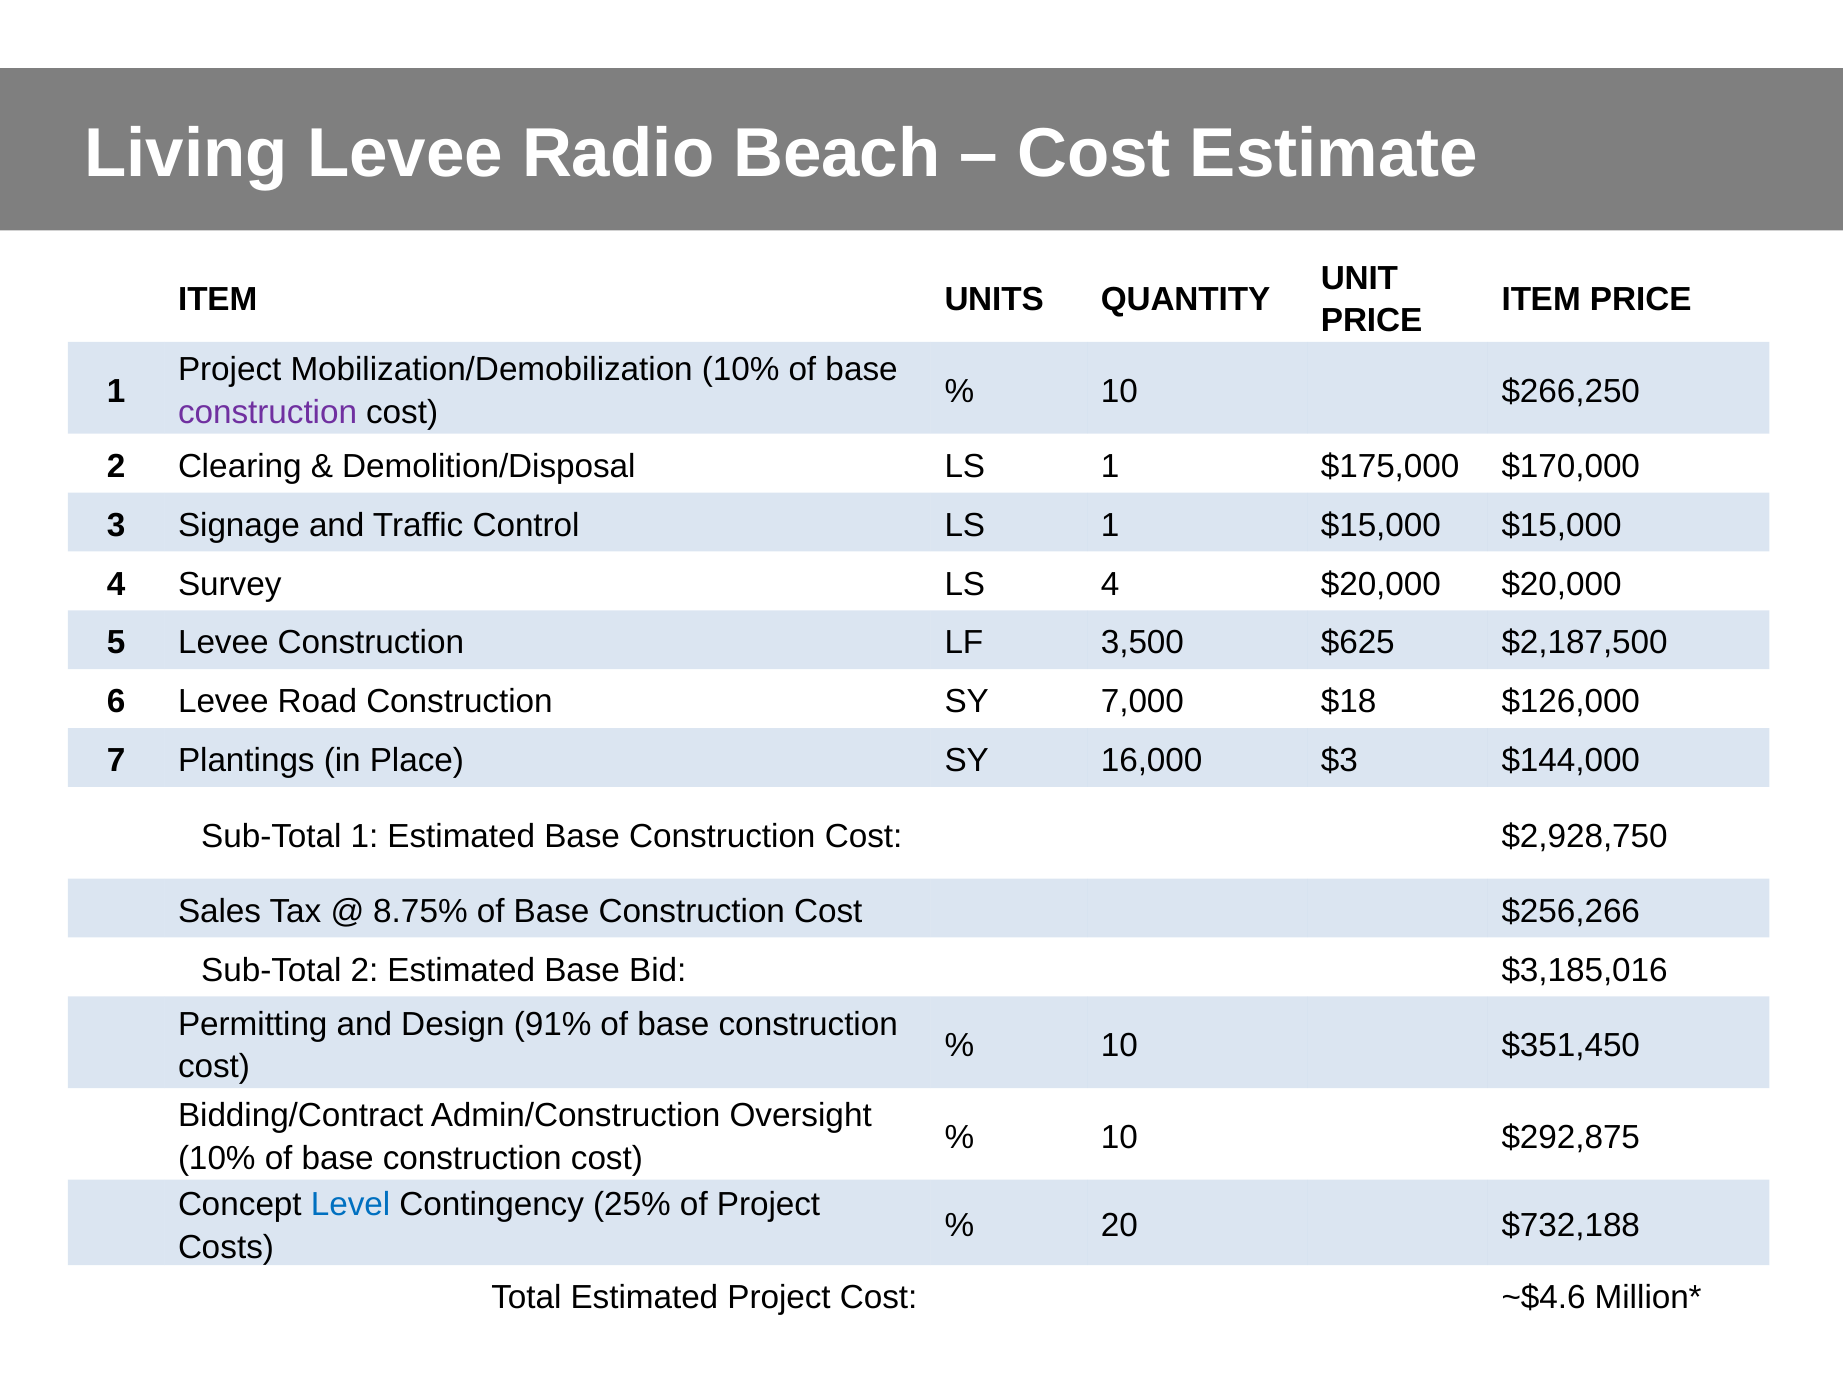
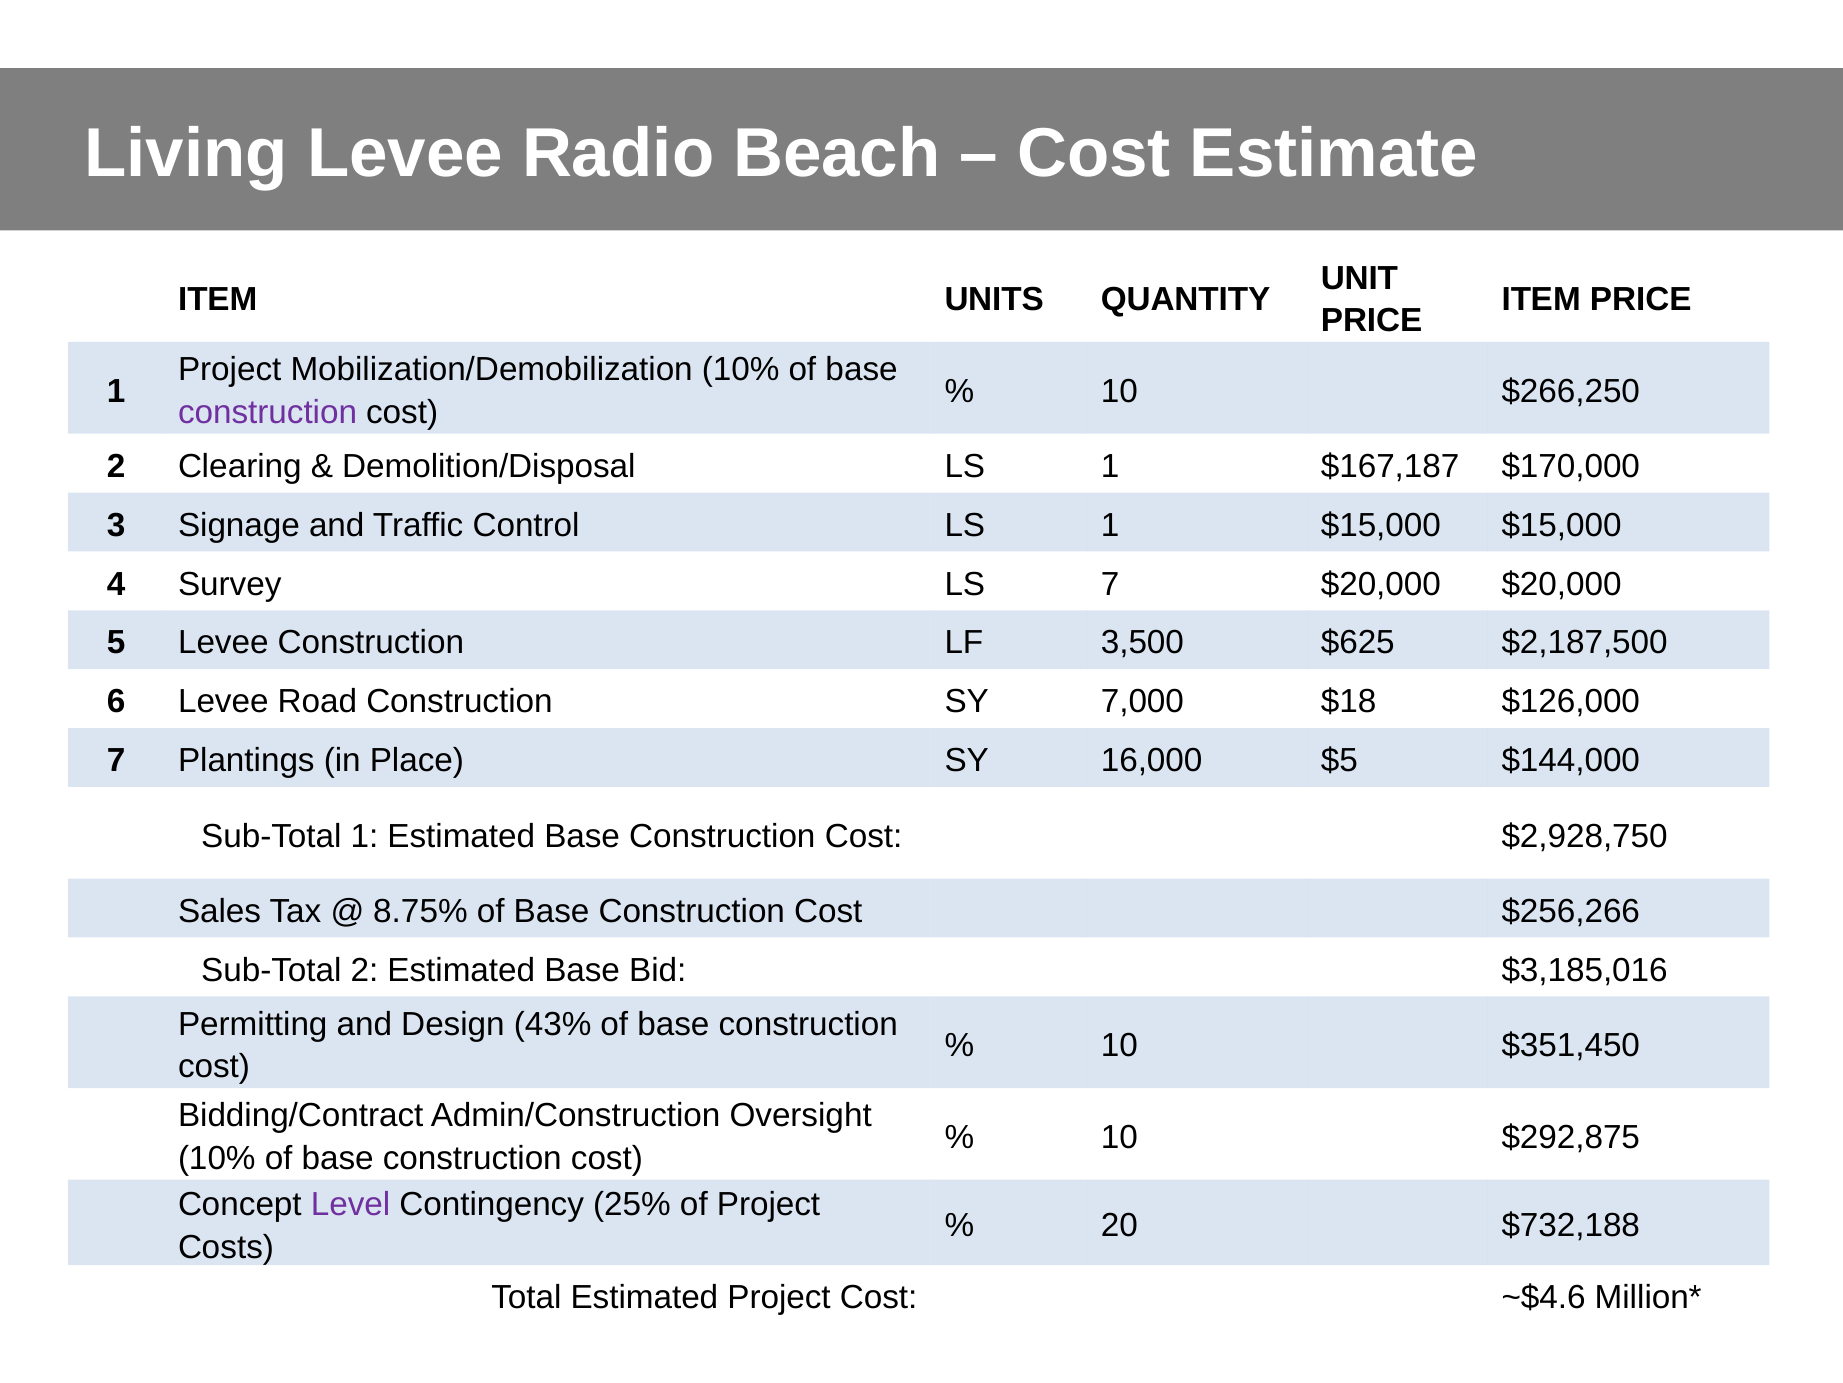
$175,000: $175,000 -> $167,187
LS 4: 4 -> 7
$3: $3 -> $5
91%: 91% -> 43%
Level colour: blue -> purple
